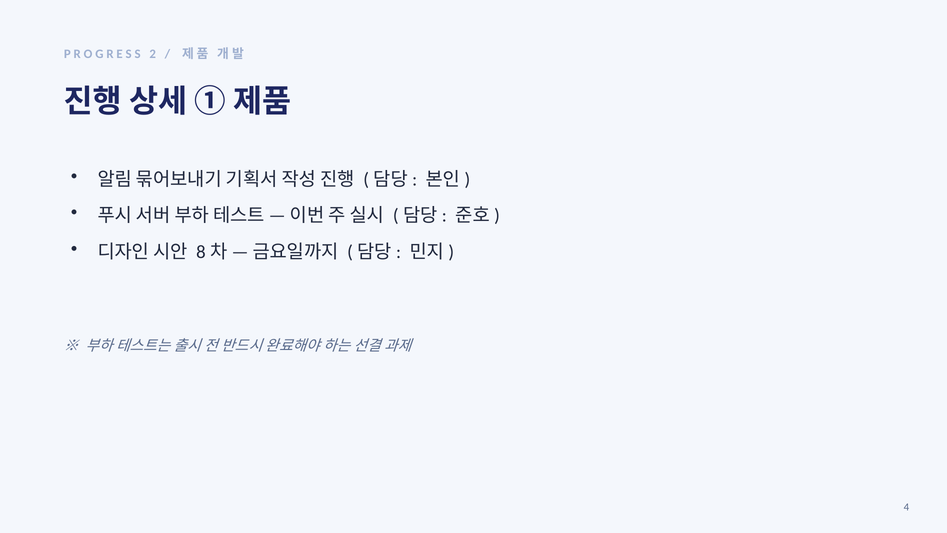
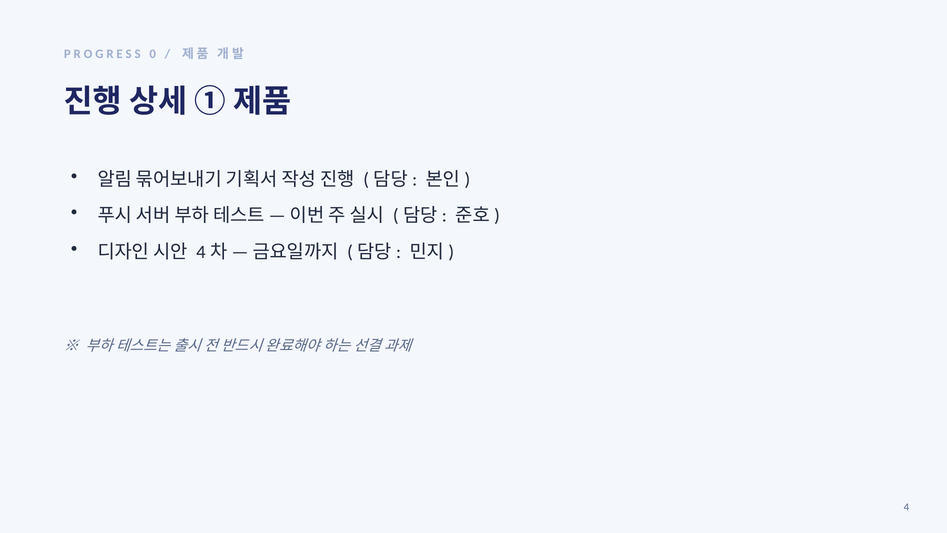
2: 2 -> 0
8 at (201, 252): 8 -> 4
